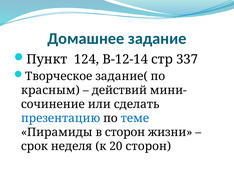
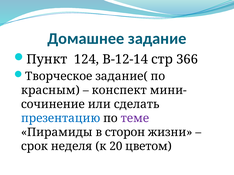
337: 337 -> 366
действий: действий -> конспект
теме colour: blue -> purple
20 сторон: сторон -> цветом
